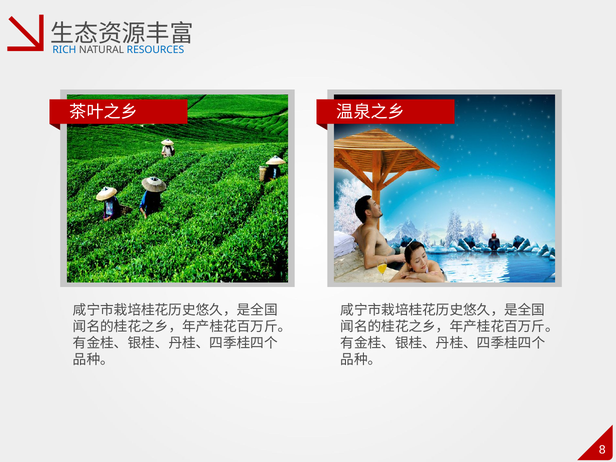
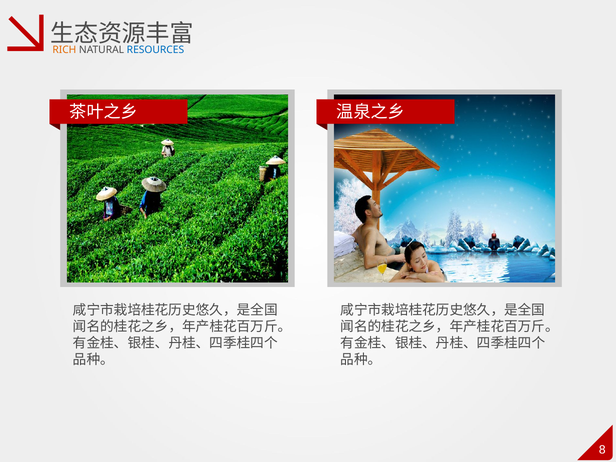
RICH colour: blue -> orange
